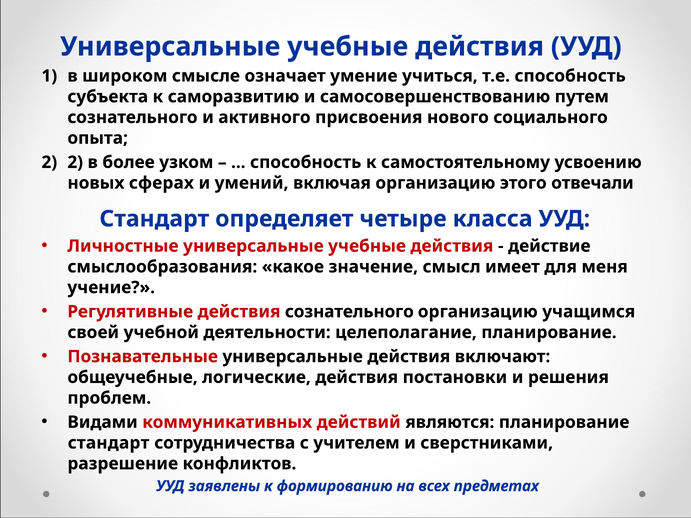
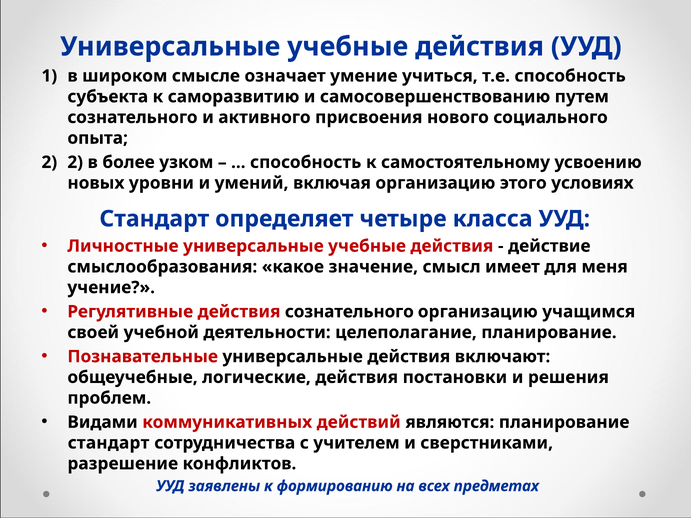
сферах: сферах -> уровни
отвечали: отвечали -> условиях
